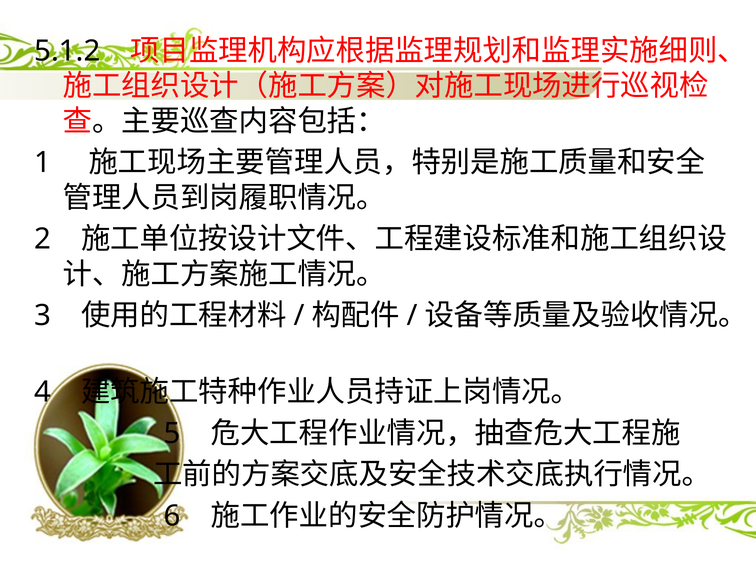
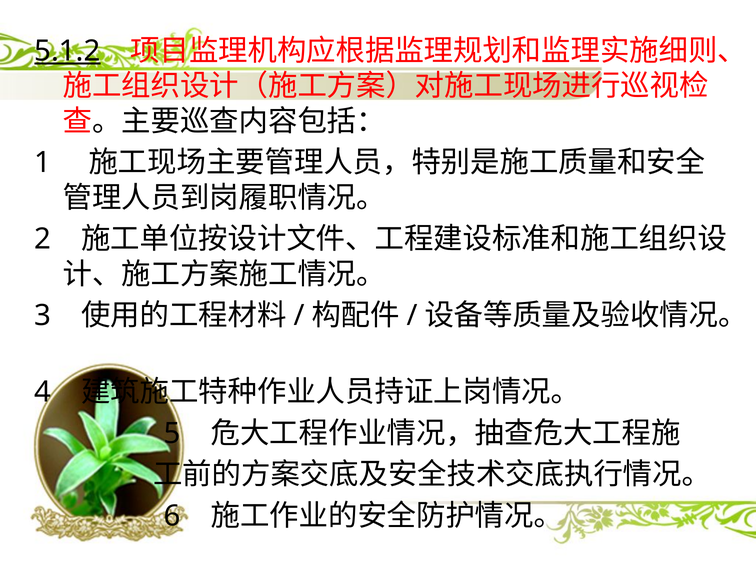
5.1.2 underline: none -> present
